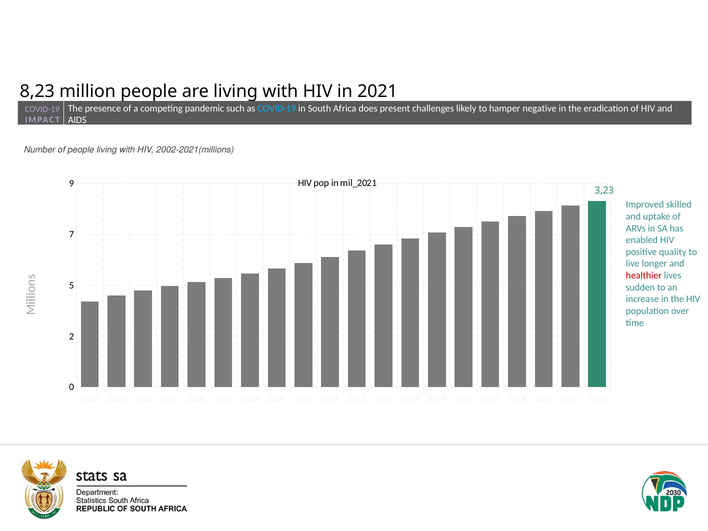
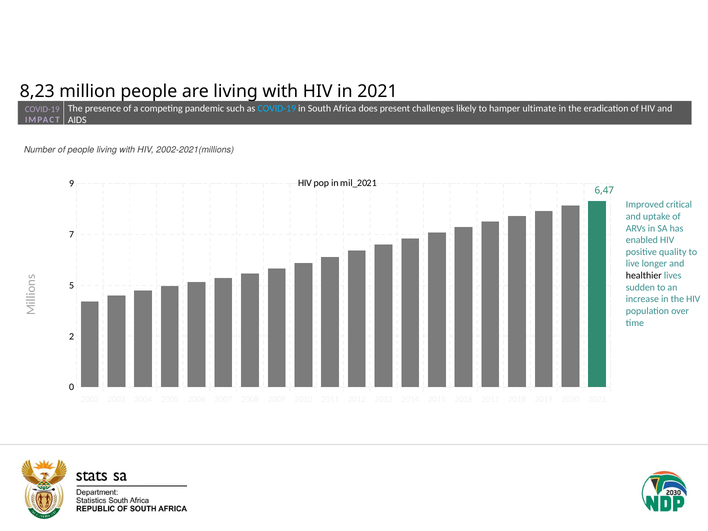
negative: negative -> ultimate
3,23: 3,23 -> 6,47
skilled: skilled -> critical
healthier colour: red -> black
